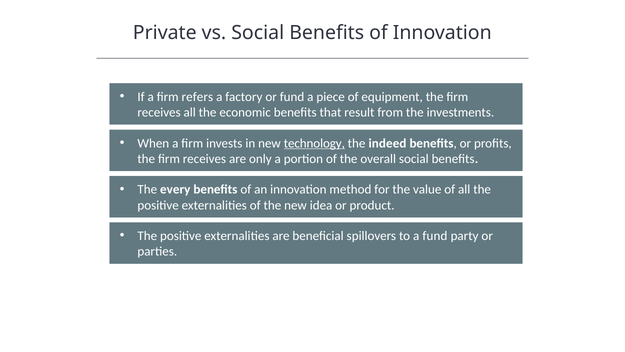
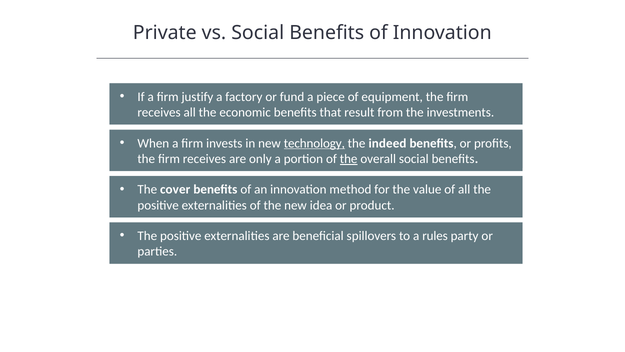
refers: refers -> justify
the at (349, 159) underline: none -> present
every: every -> cover
a fund: fund -> rules
